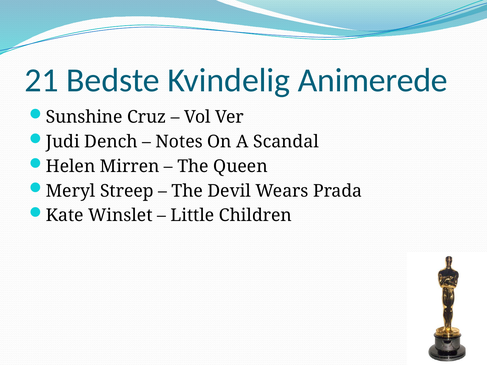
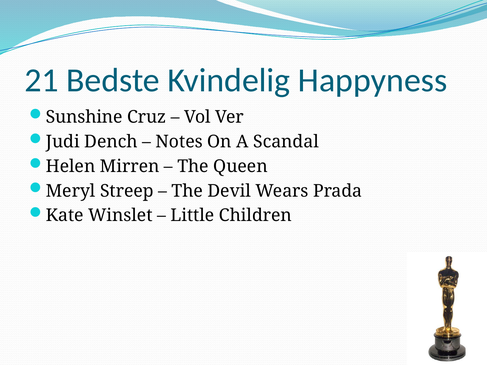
Animerede: Animerede -> Happyness
